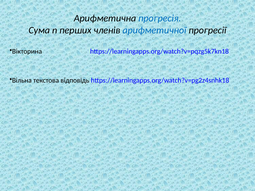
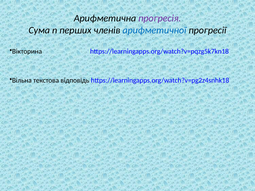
прогресія colour: blue -> purple
